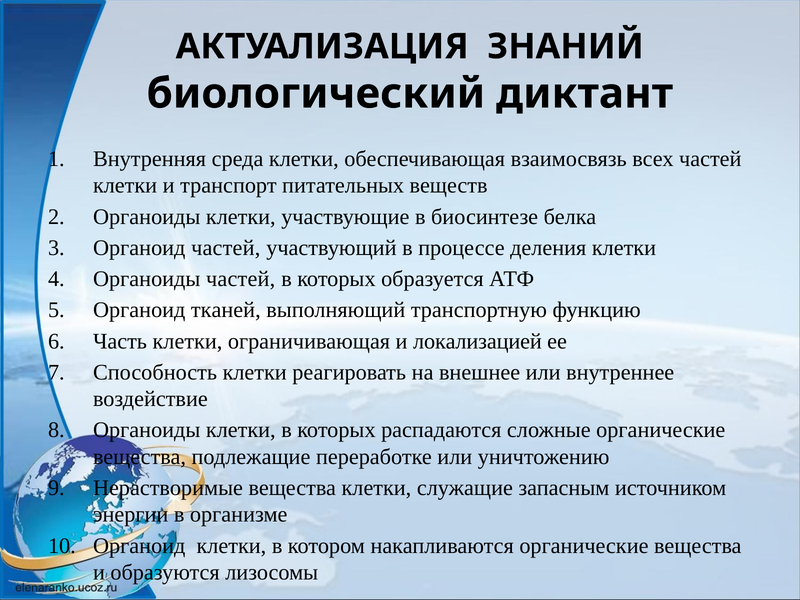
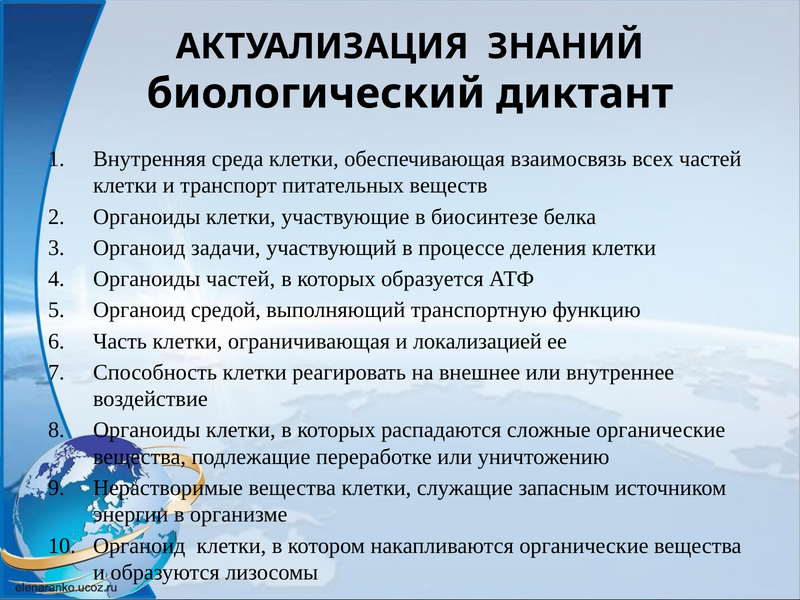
Органоид частей: частей -> задачи
тканей: тканей -> средой
